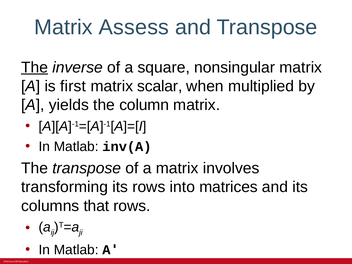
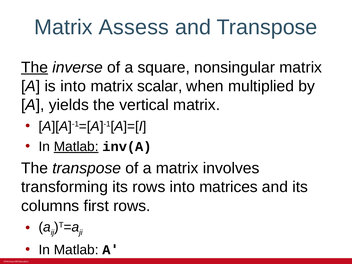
is first: first -> into
column: column -> vertical
Matlab at (76, 147) underline: none -> present
that: that -> first
